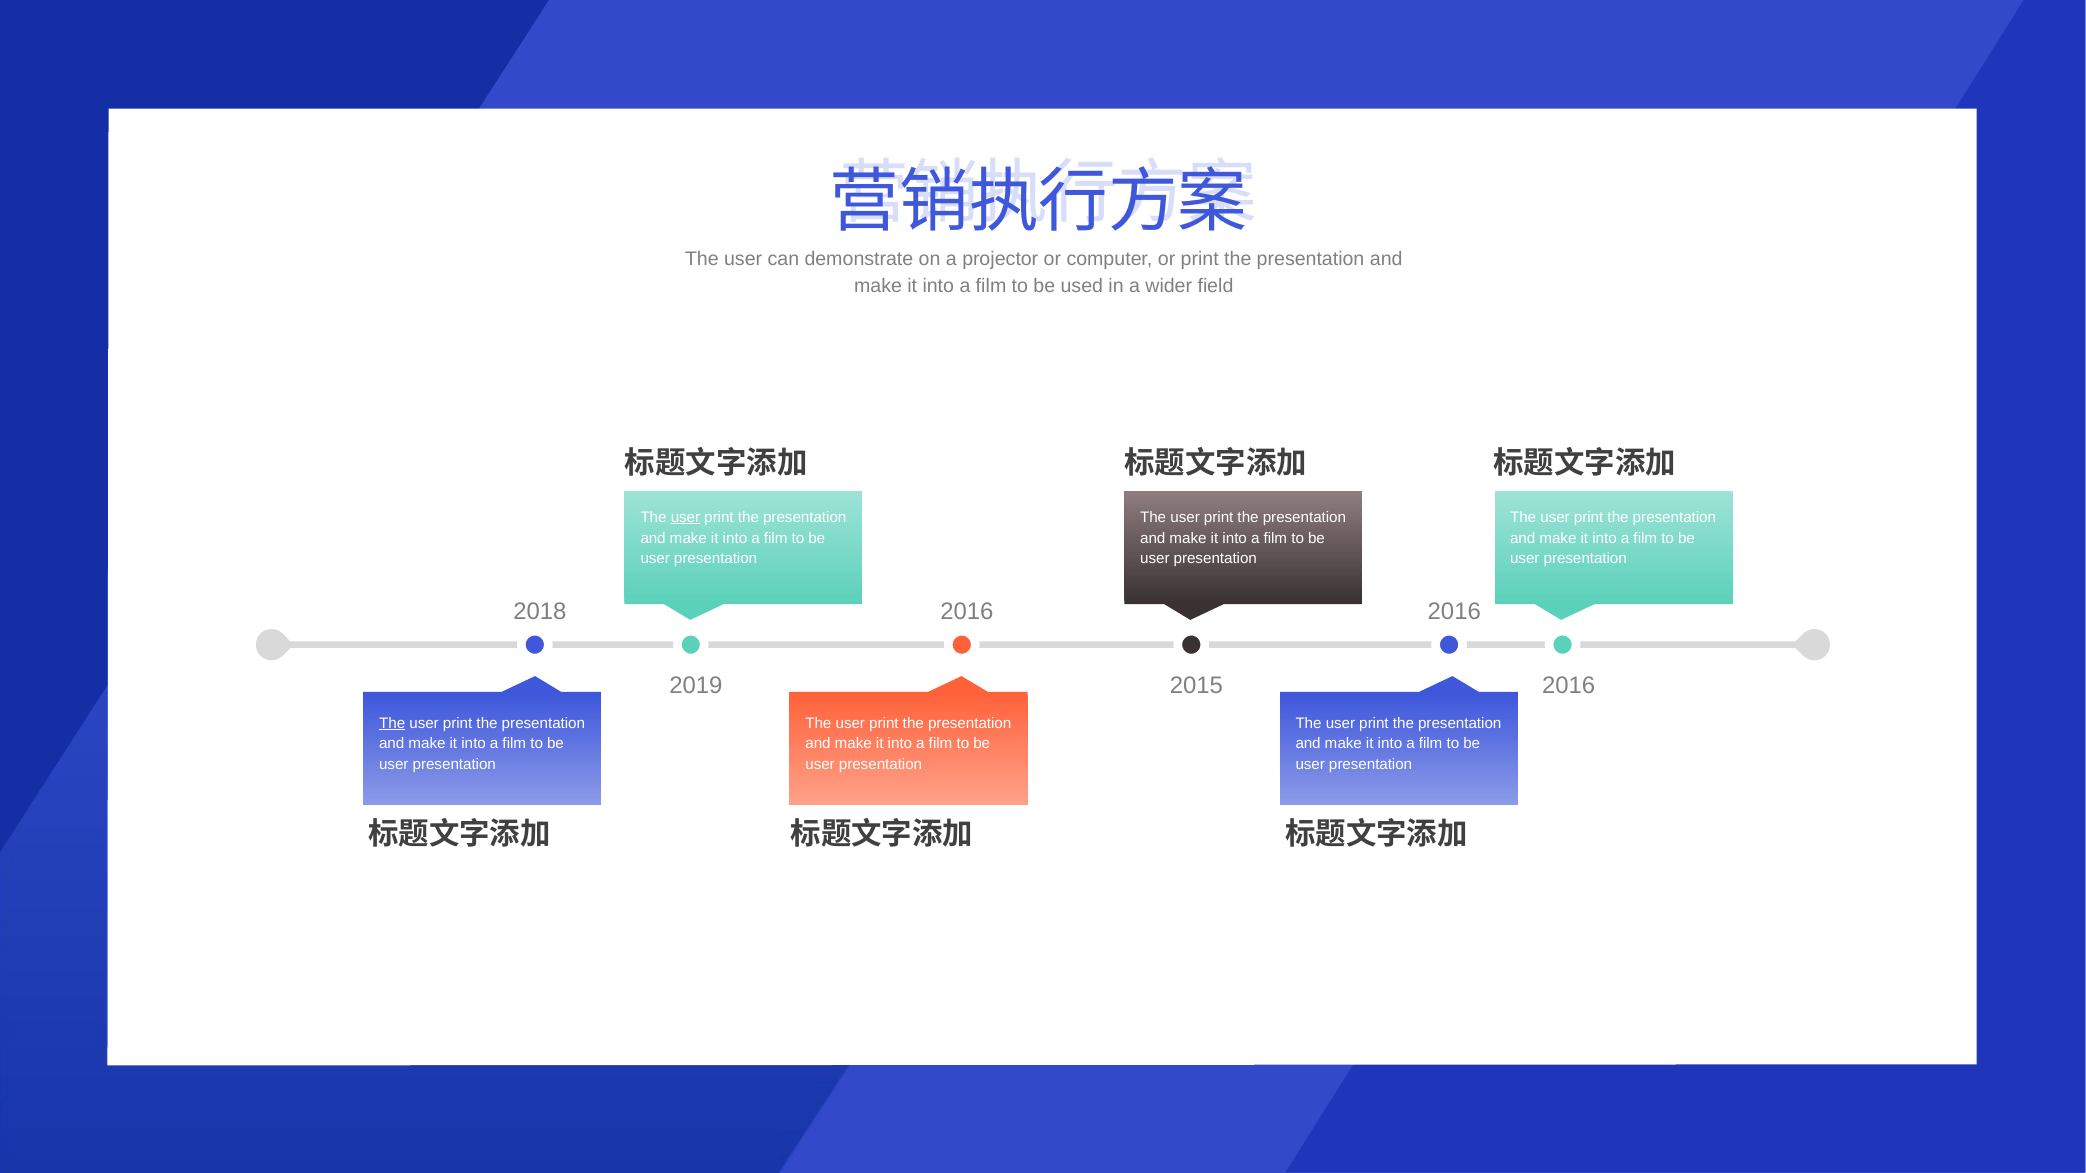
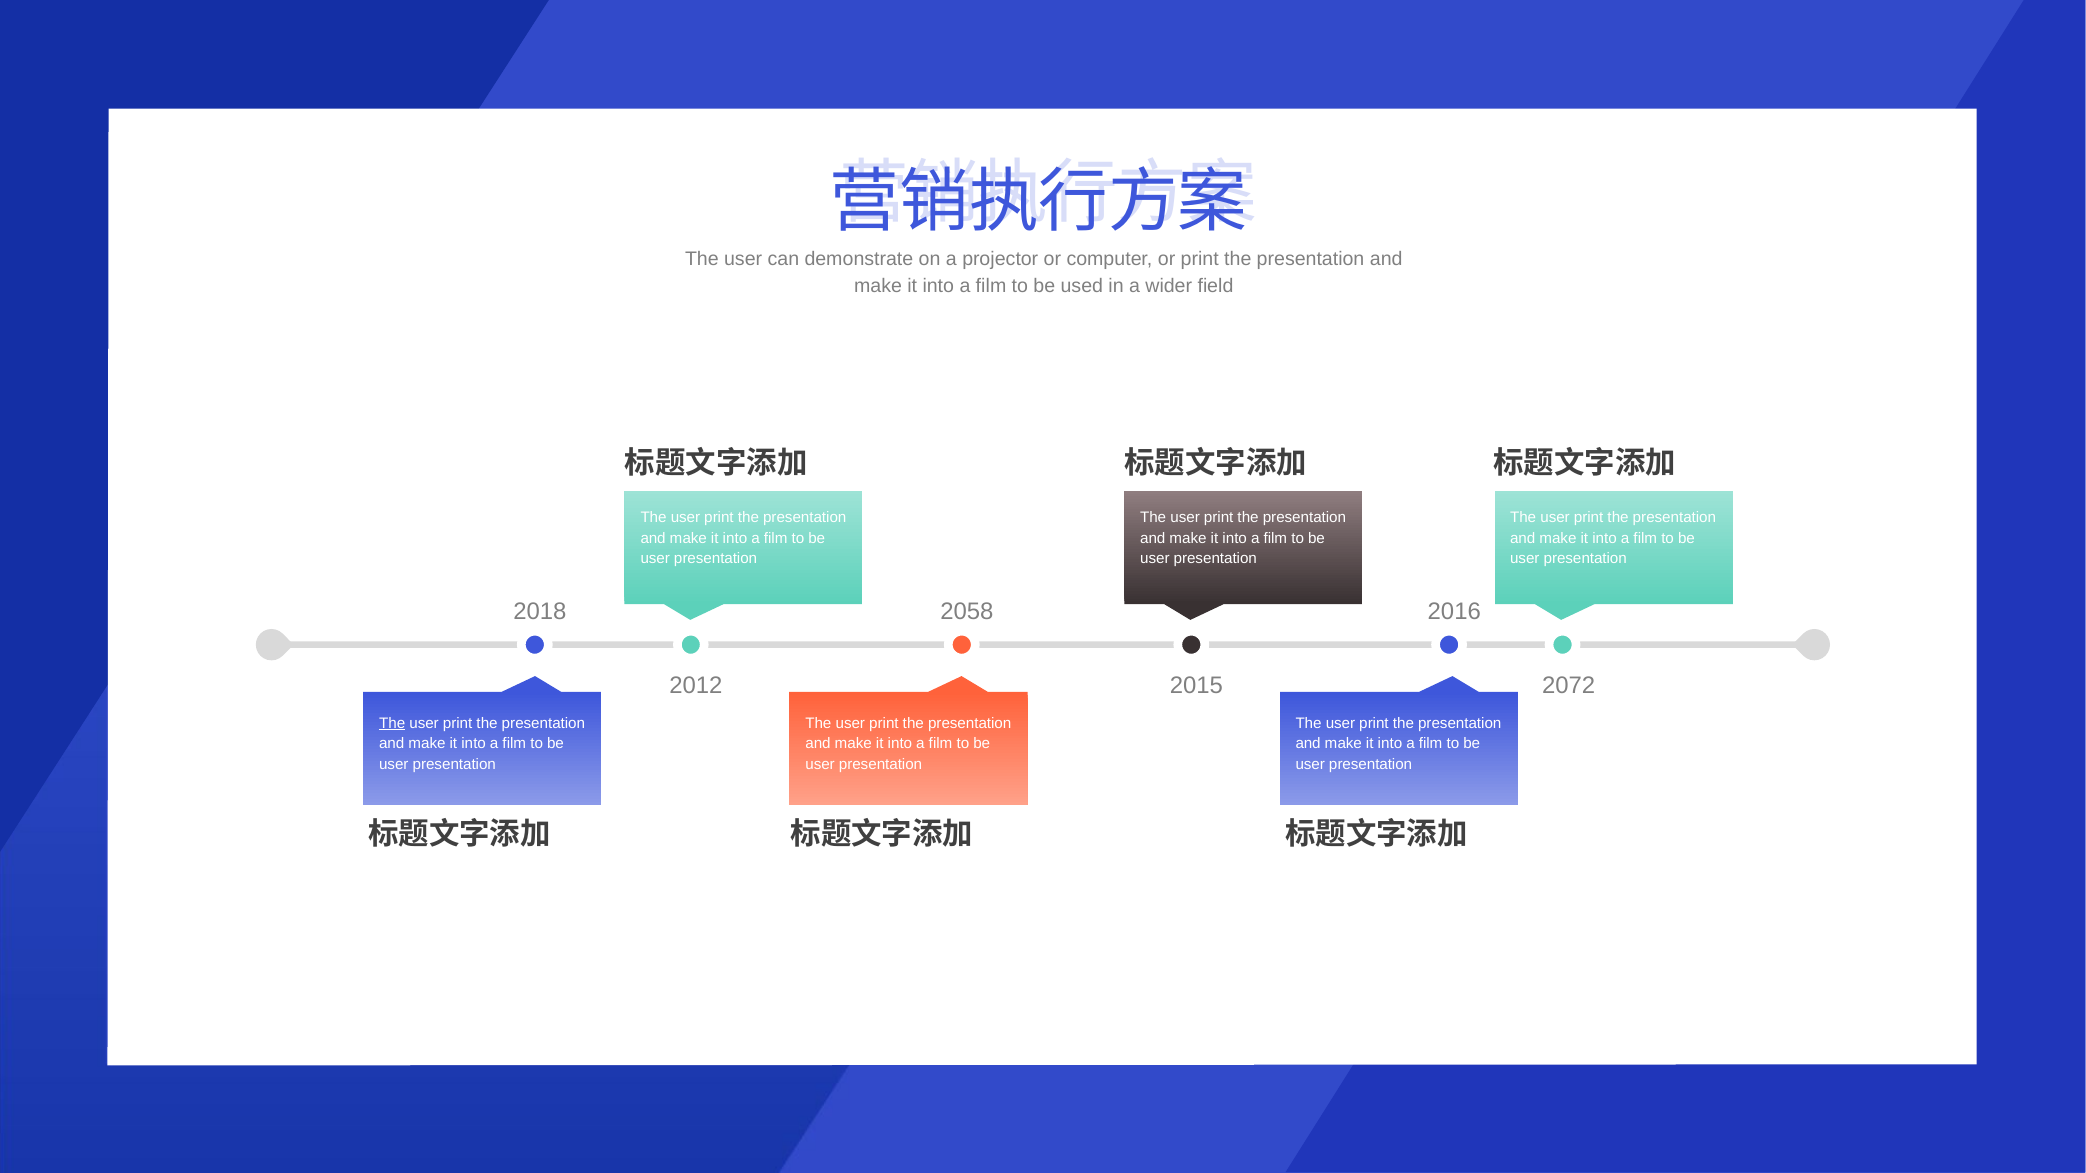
user at (685, 517) underline: present -> none
2018 2016: 2016 -> 2058
2019: 2019 -> 2012
2015 2016: 2016 -> 2072
